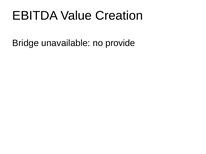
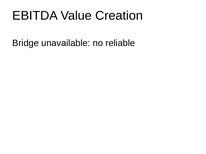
provide: provide -> reliable
